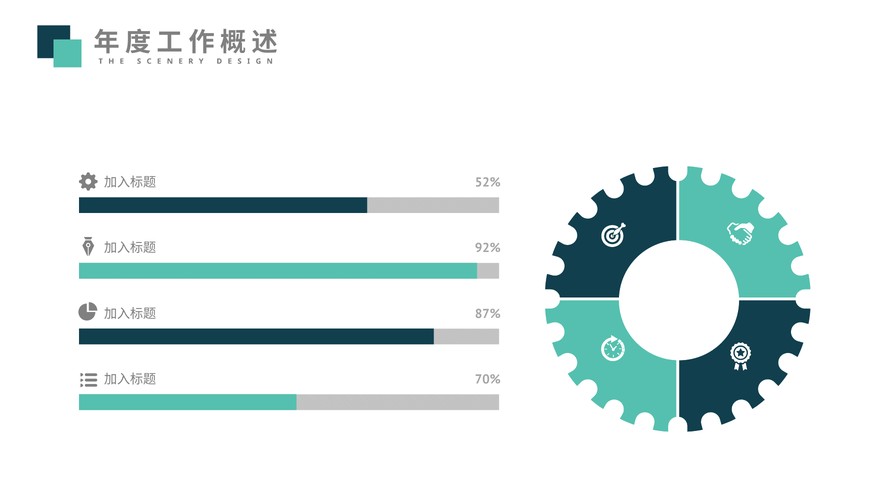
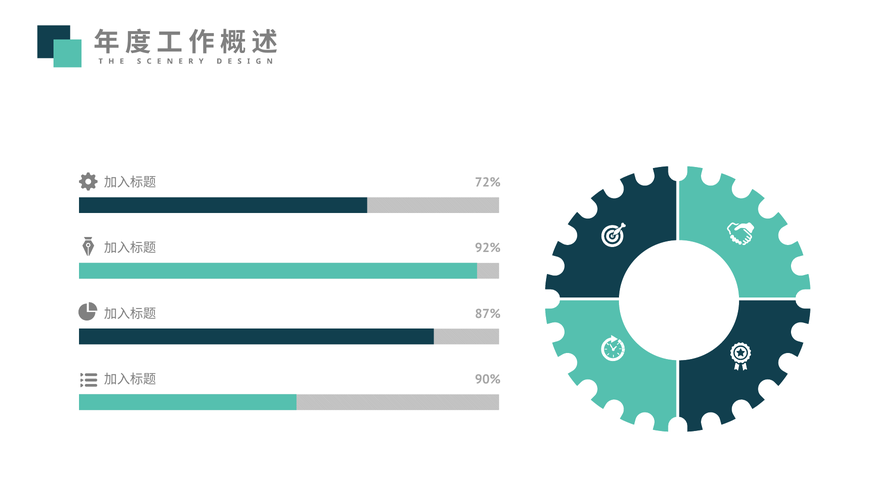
52%: 52% -> 72%
70%: 70% -> 90%
